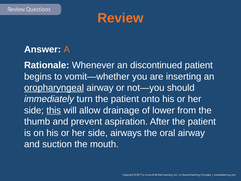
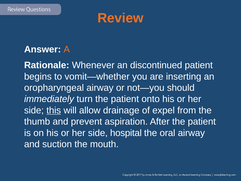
oropharyngeal underline: present -> none
lower: lower -> expel
airways: airways -> hospital
